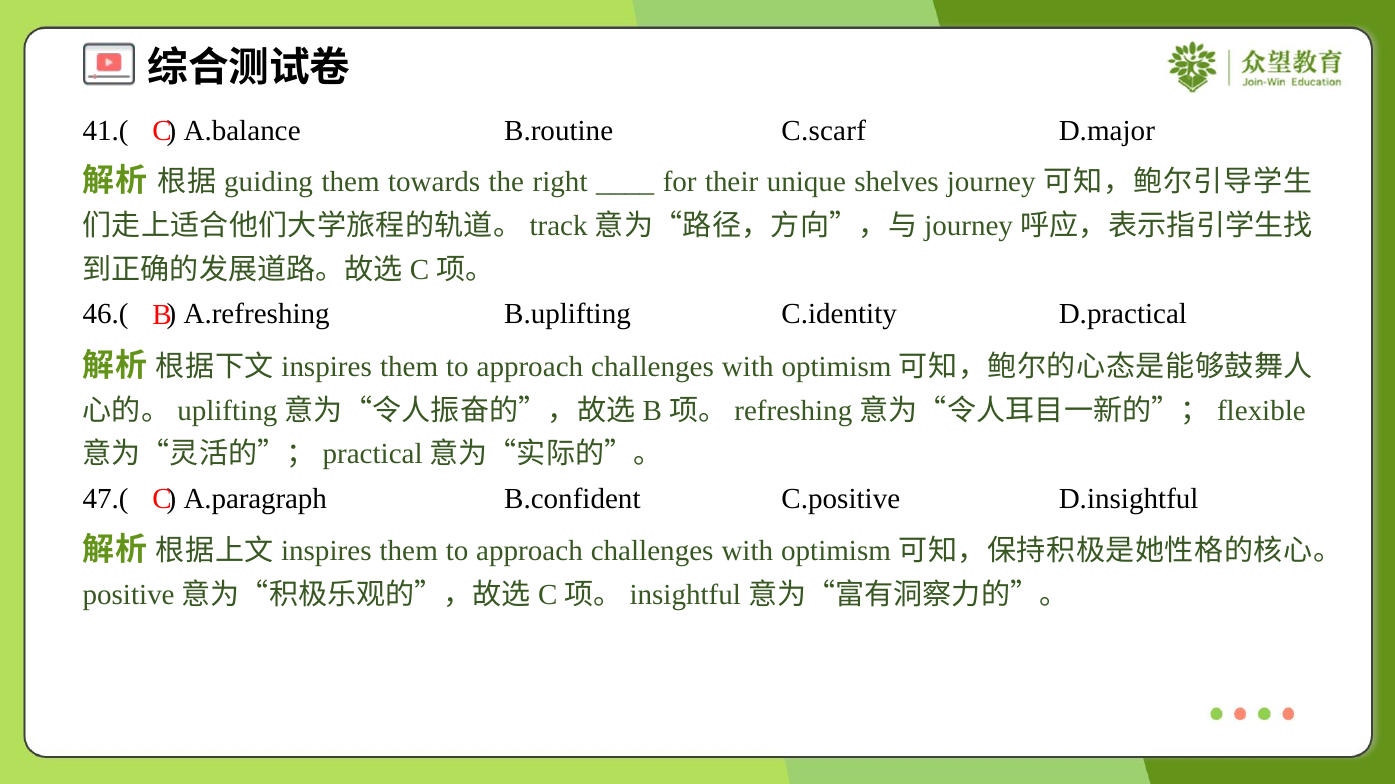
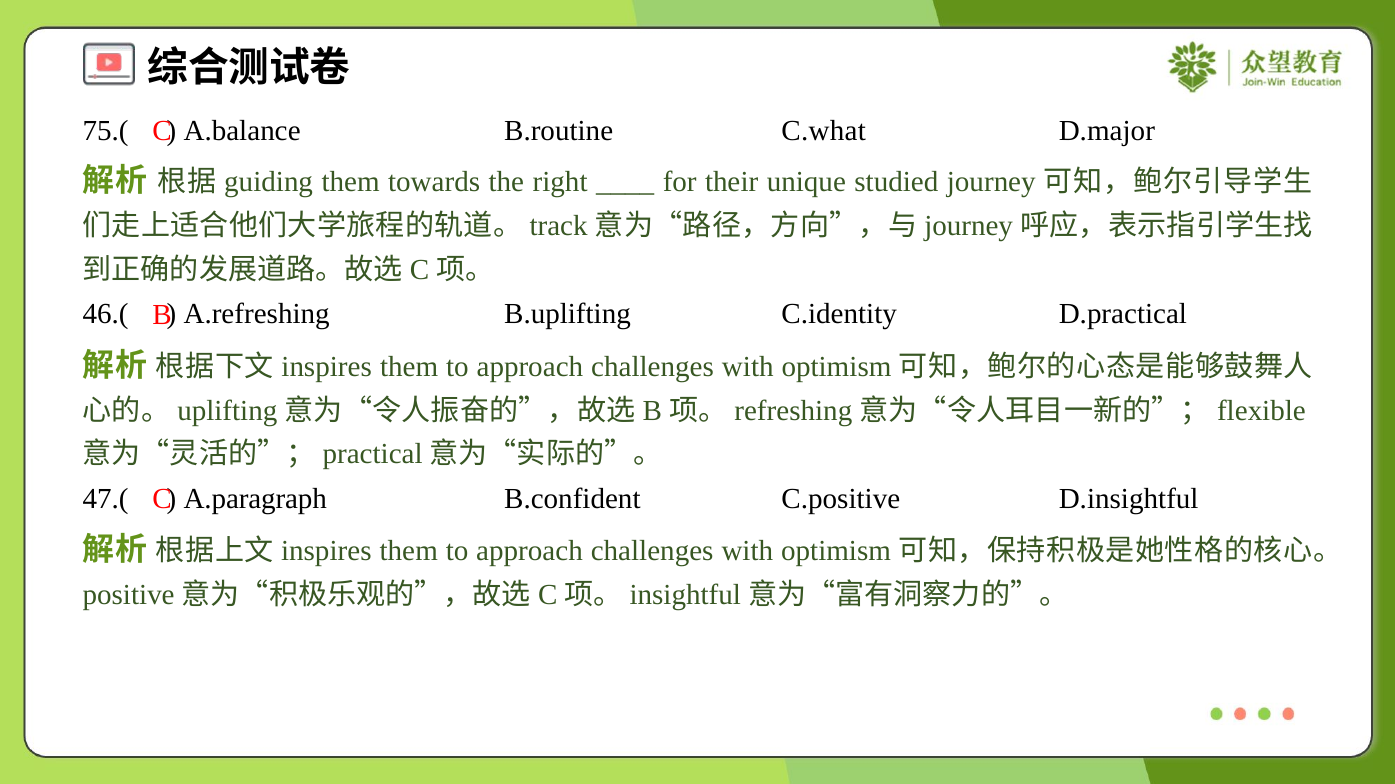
41.(: 41.( -> 75.(
C.scarf: C.scarf -> C.what
shelves: shelves -> studied
